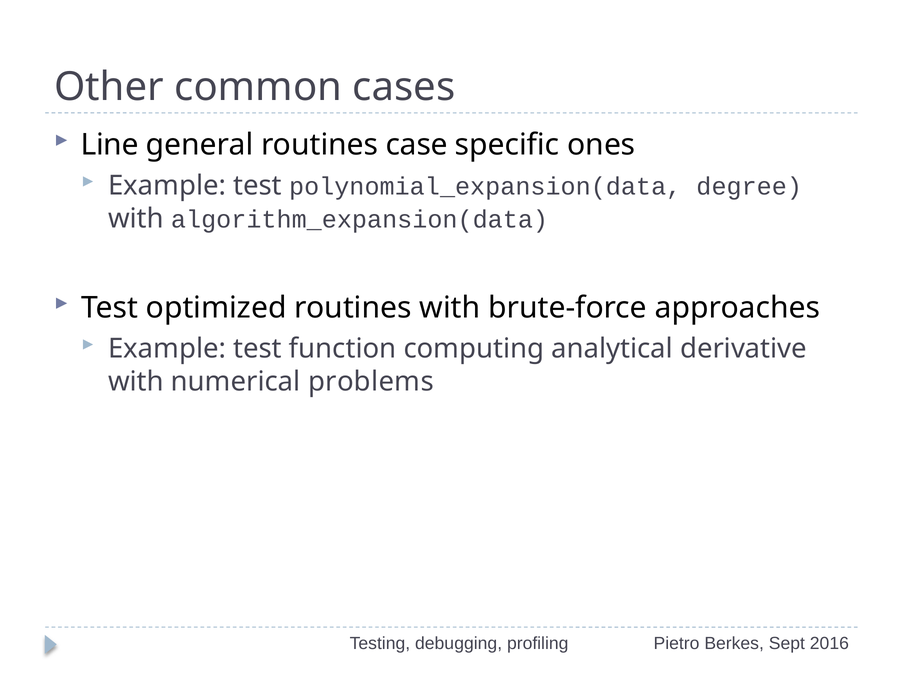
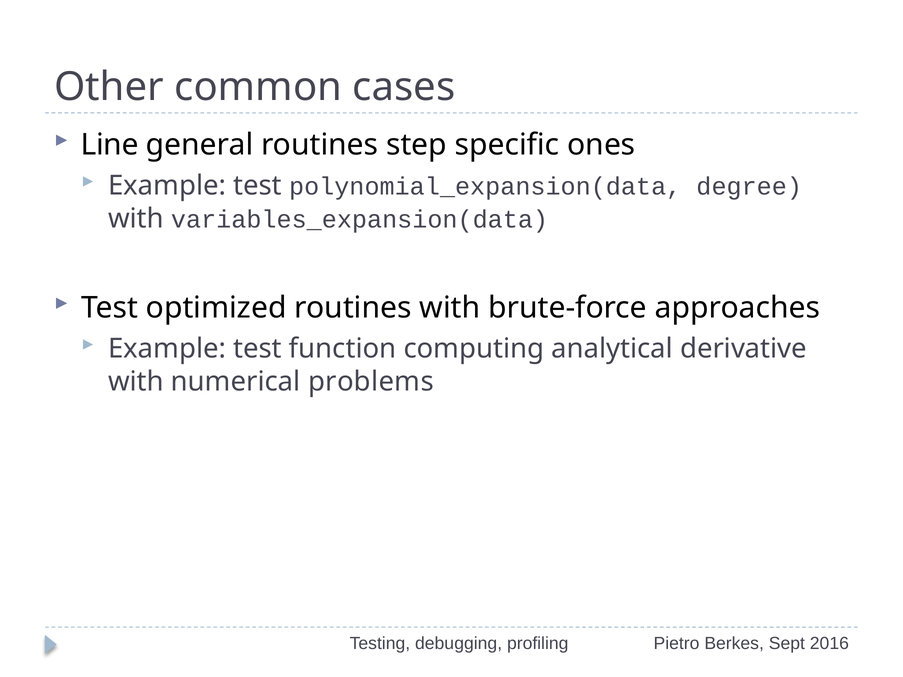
case: case -> step
algorithm_expansion(data: algorithm_expansion(data -> variables_expansion(data
